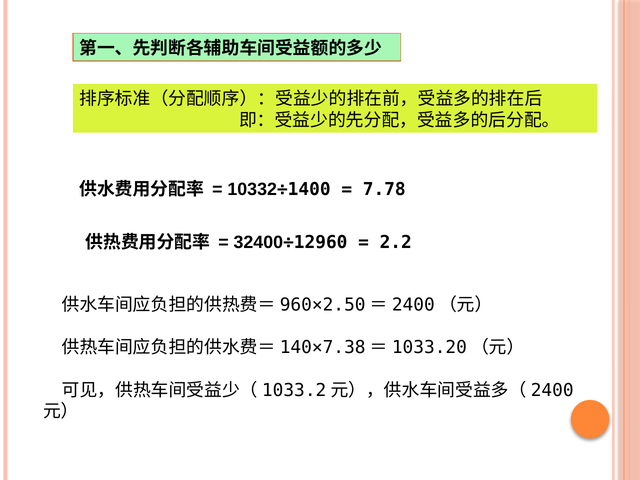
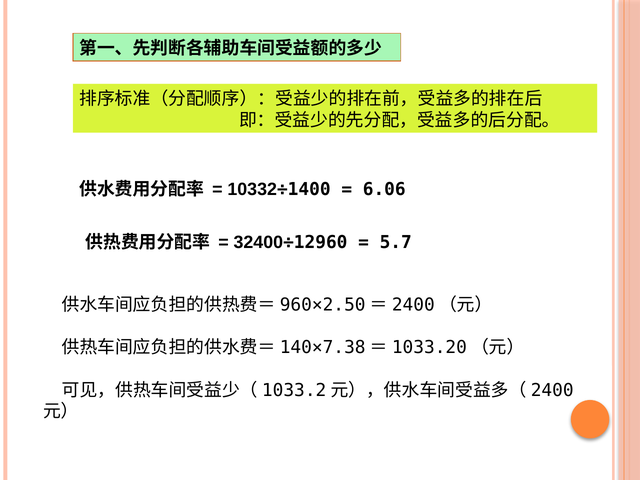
7.78: 7.78 -> 6.06
2.2: 2.2 -> 5.7
